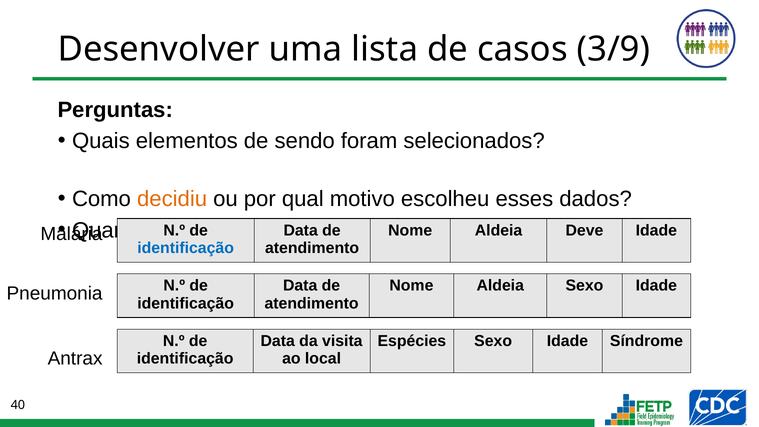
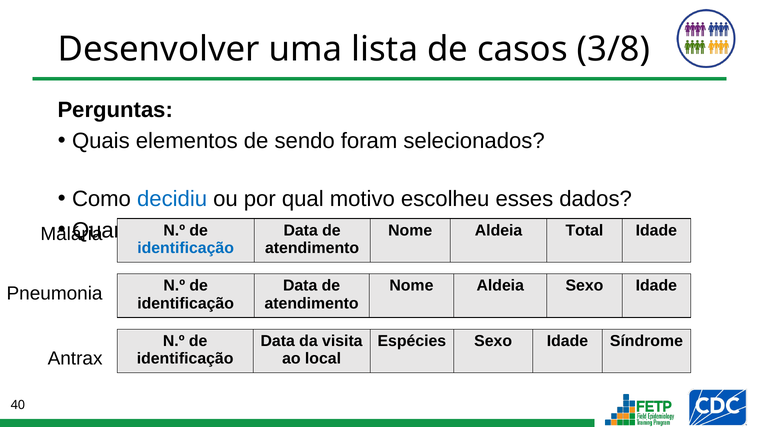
3/9: 3/9 -> 3/8
decidiu colour: orange -> blue
Deve: Deve -> Total
